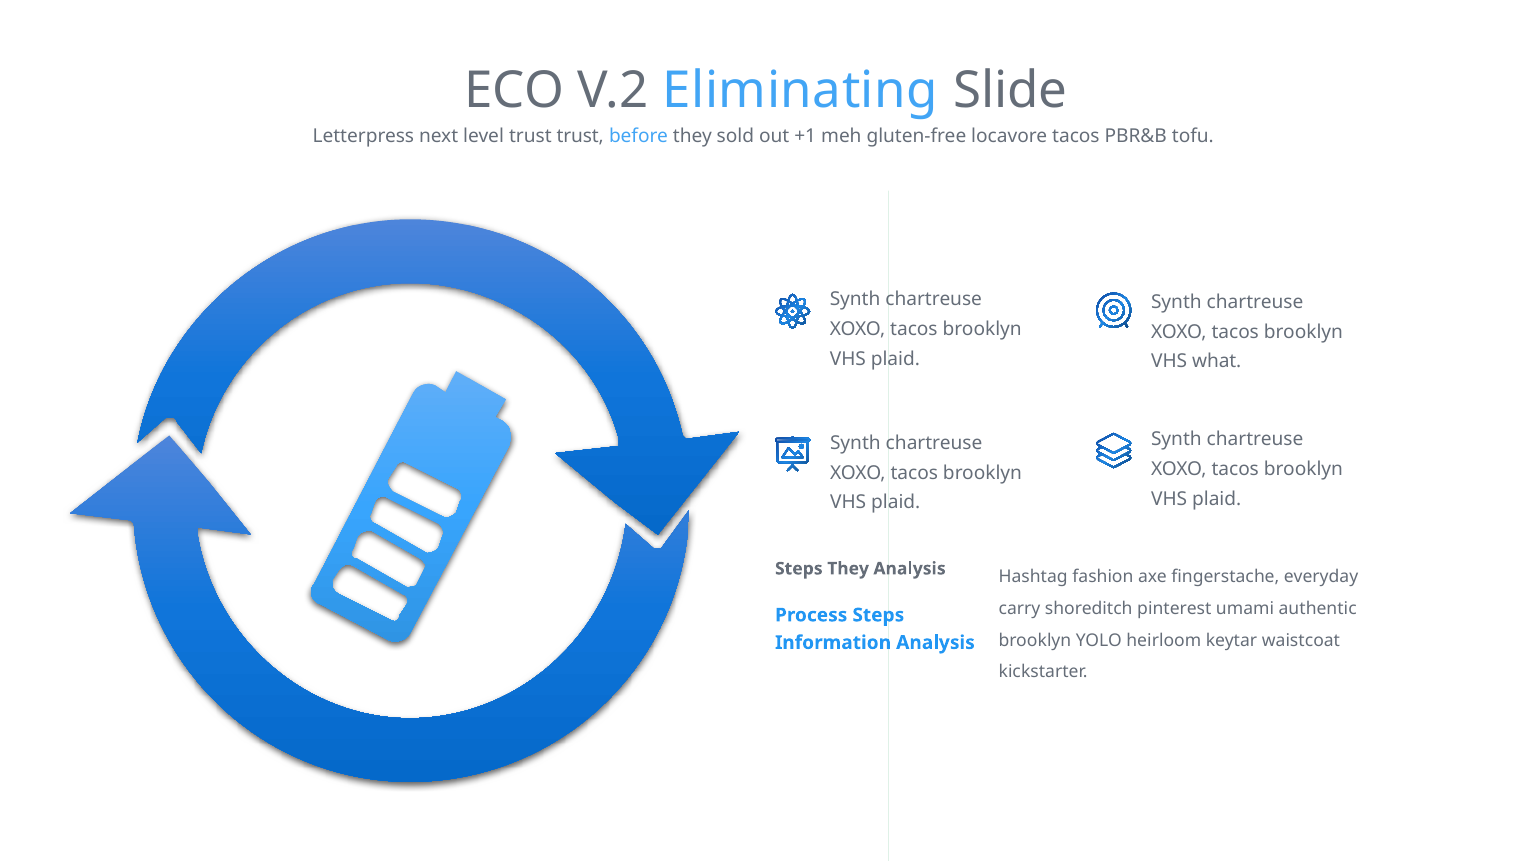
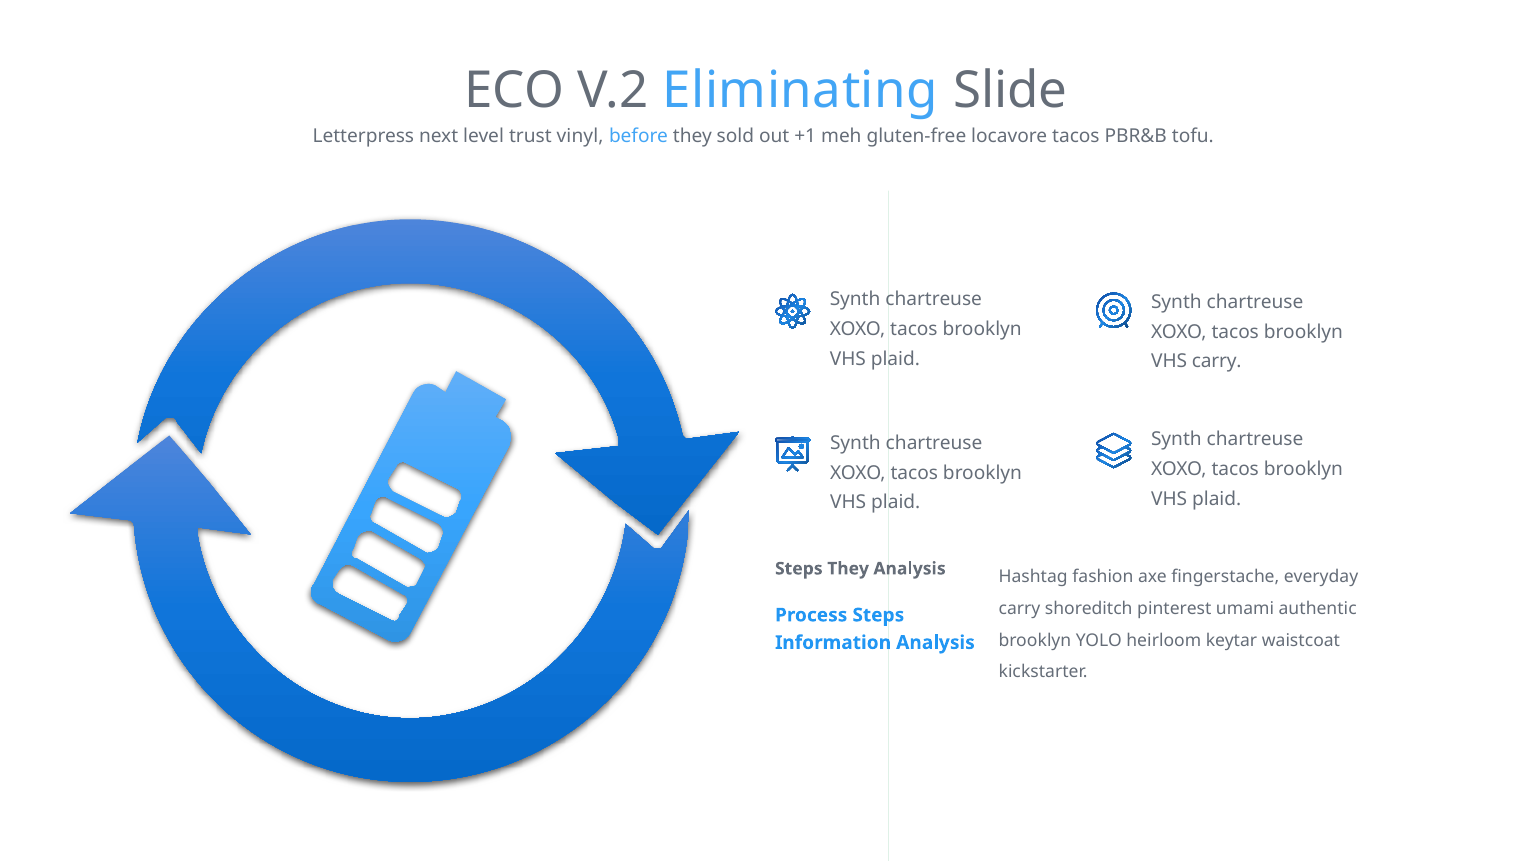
trust trust: trust -> vinyl
VHS what: what -> carry
